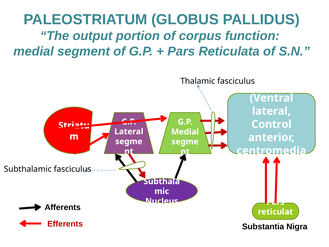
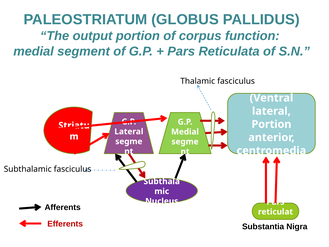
Control at (271, 124): Control -> Portion
